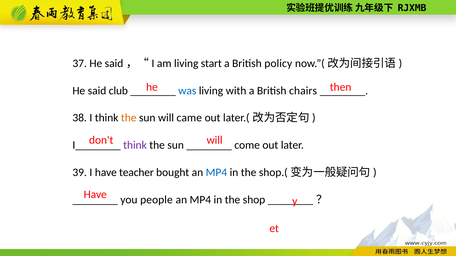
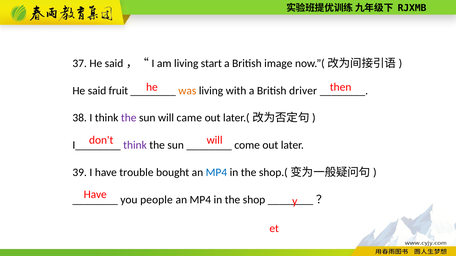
policy: policy -> image
club: club -> fruit
was colour: blue -> orange
chairs: chairs -> driver
the at (129, 118) colour: orange -> purple
teacher: teacher -> trouble
